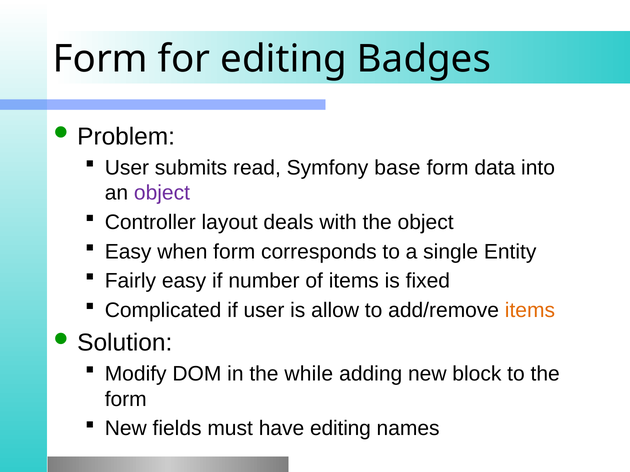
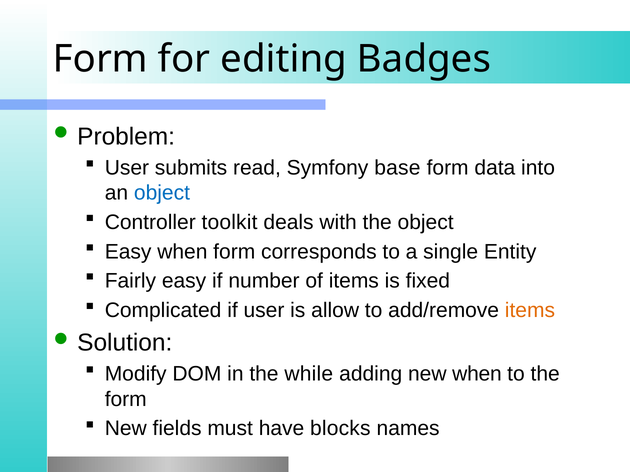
object at (162, 193) colour: purple -> blue
layout: layout -> toolkit
new block: block -> when
have editing: editing -> blocks
